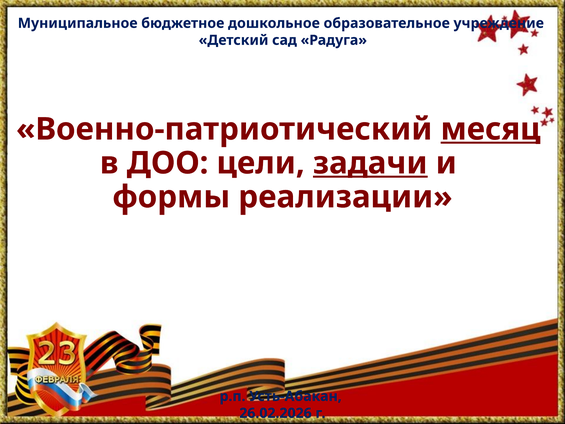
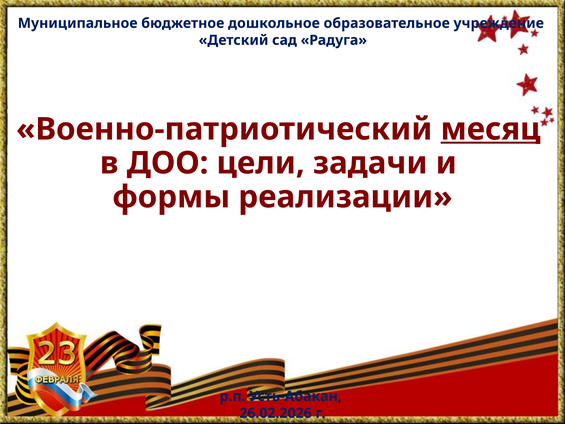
задачи underline: present -> none
